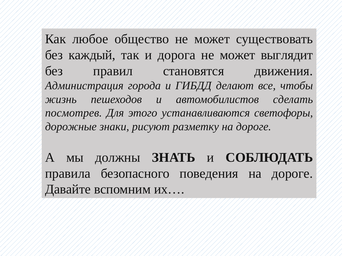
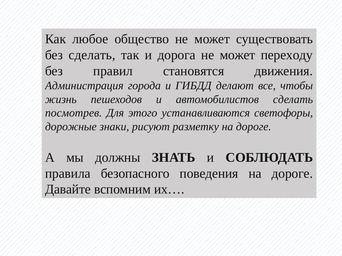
без каждый: каждый -> сделать
выглядит: выглядит -> переходу
